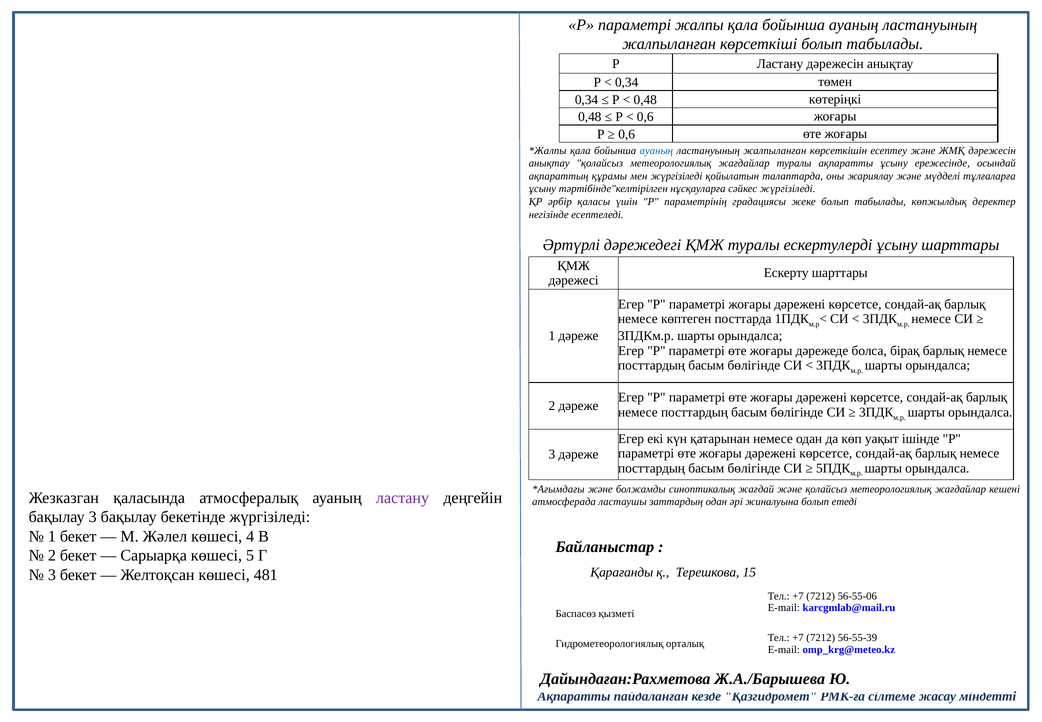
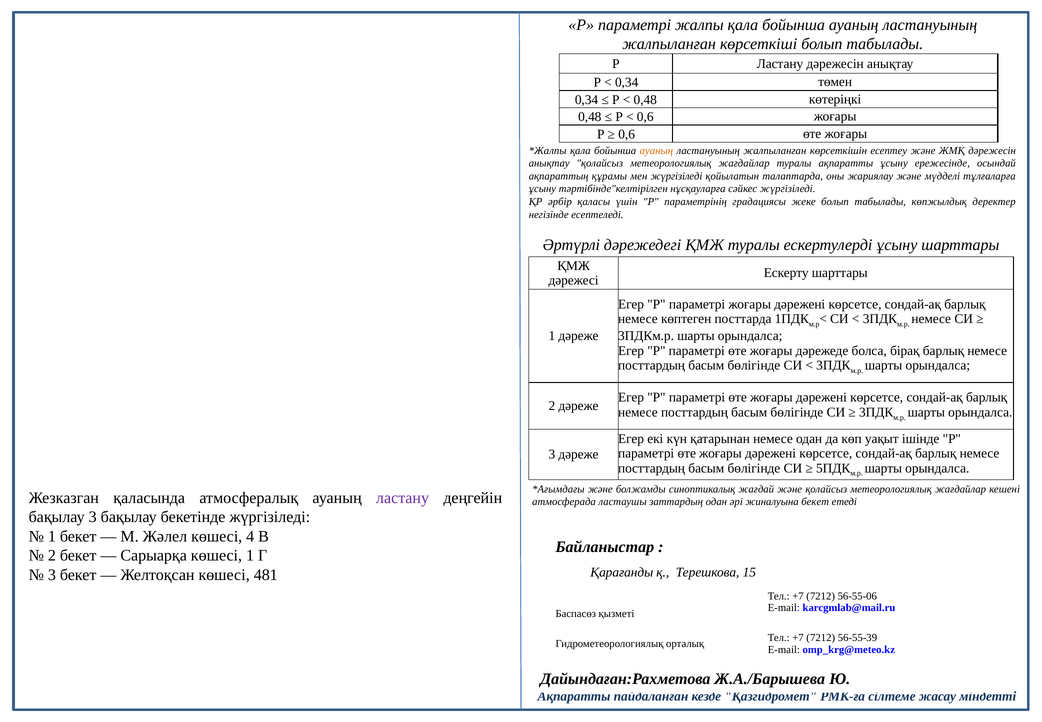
ауаның at (656, 150) colour: blue -> orange
жиналуына болып: болып -> бекет
көшесі 5: 5 -> 1
